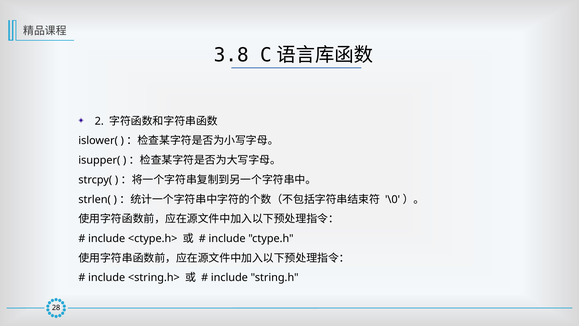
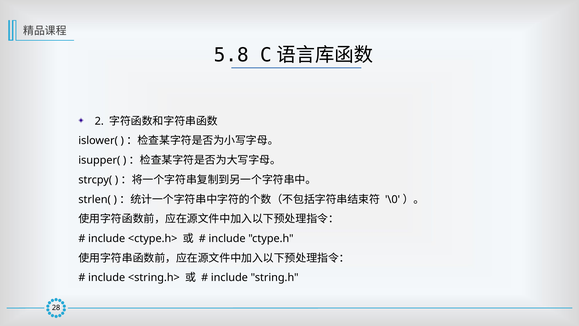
3.8: 3.8 -> 5.8
